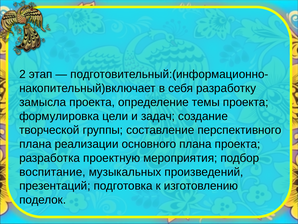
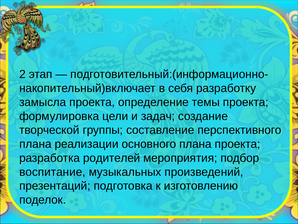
проектную: проектную -> родителей
